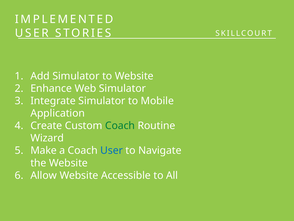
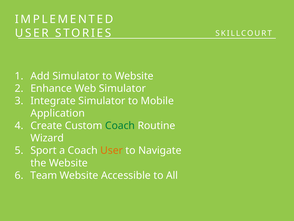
Make: Make -> Sport
User at (112, 150) colour: blue -> orange
Allow: Allow -> Team
